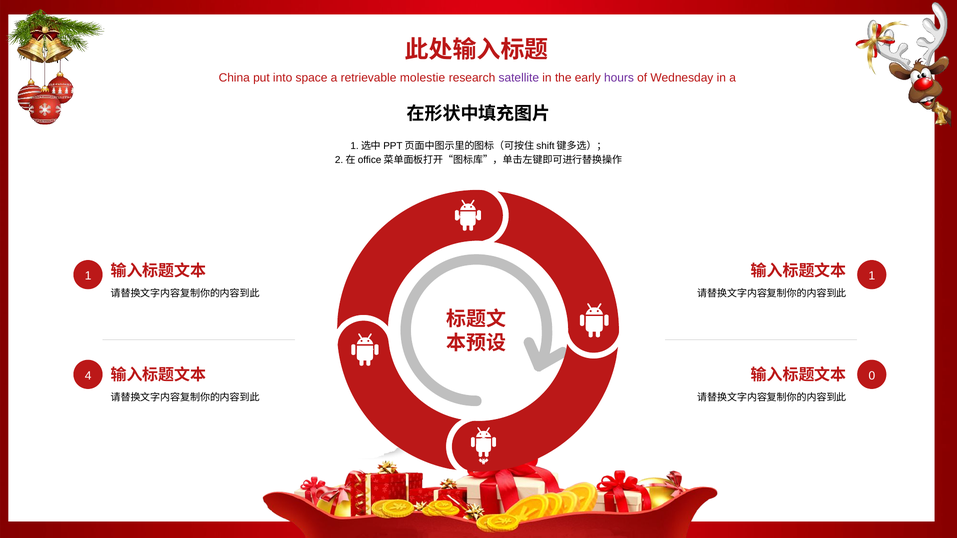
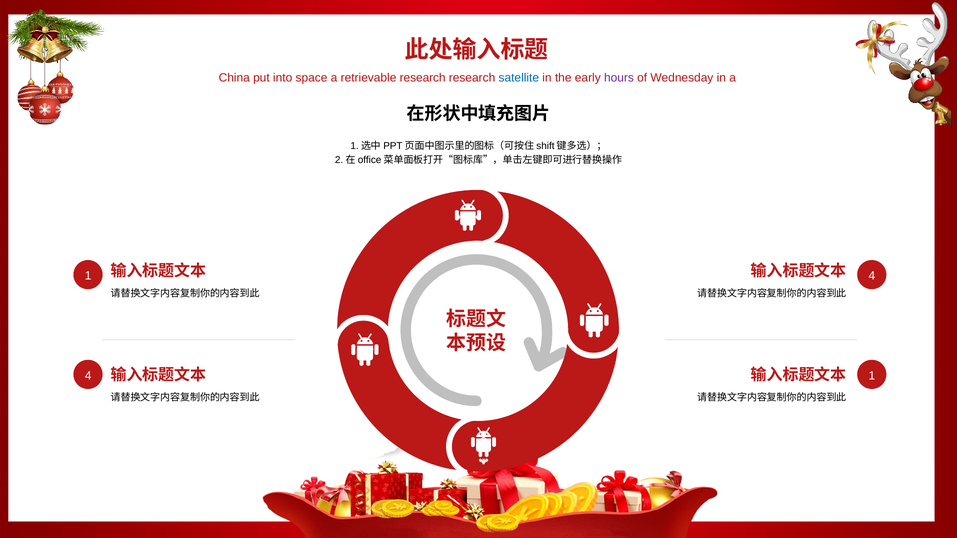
retrievable molestie: molestie -> research
satellite colour: purple -> blue
1 1: 1 -> 4
4 0: 0 -> 1
